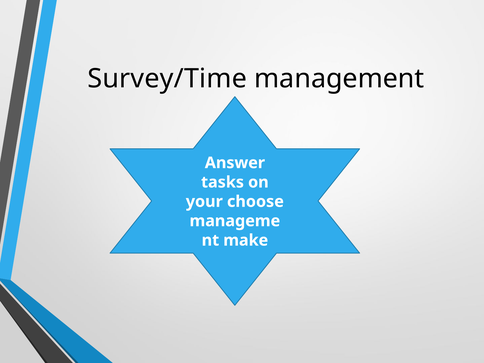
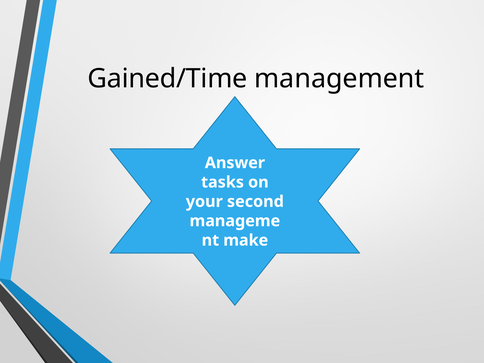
Survey/Time: Survey/Time -> Gained/Time
choose: choose -> second
